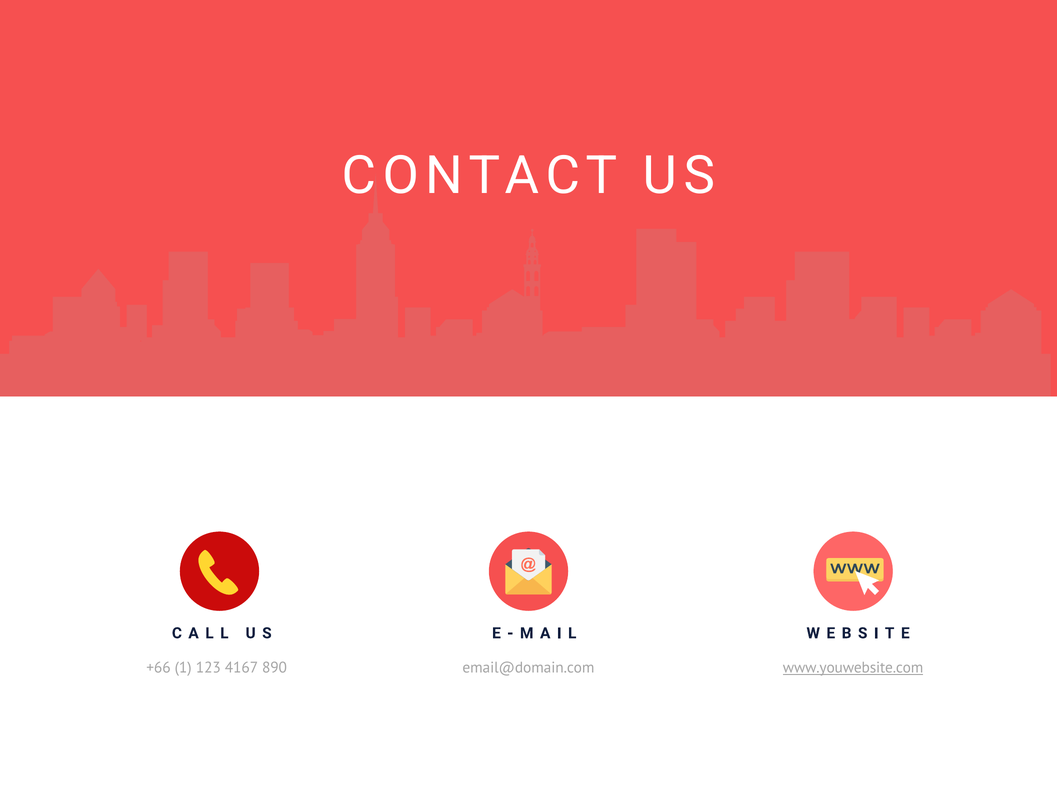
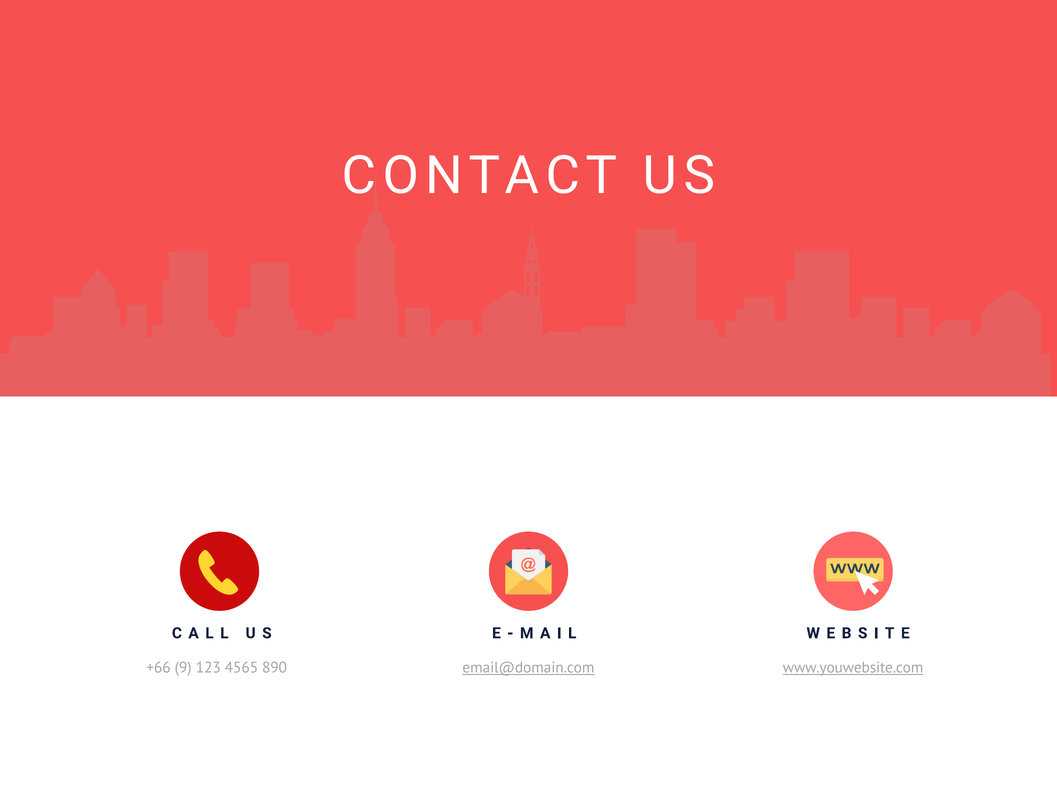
1: 1 -> 9
4167: 4167 -> 4565
email@domain.com underline: none -> present
